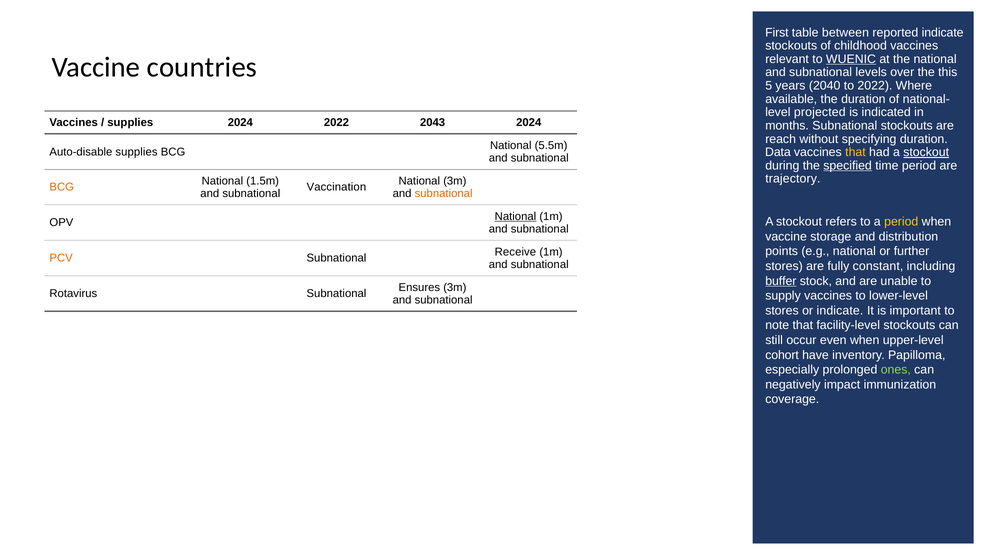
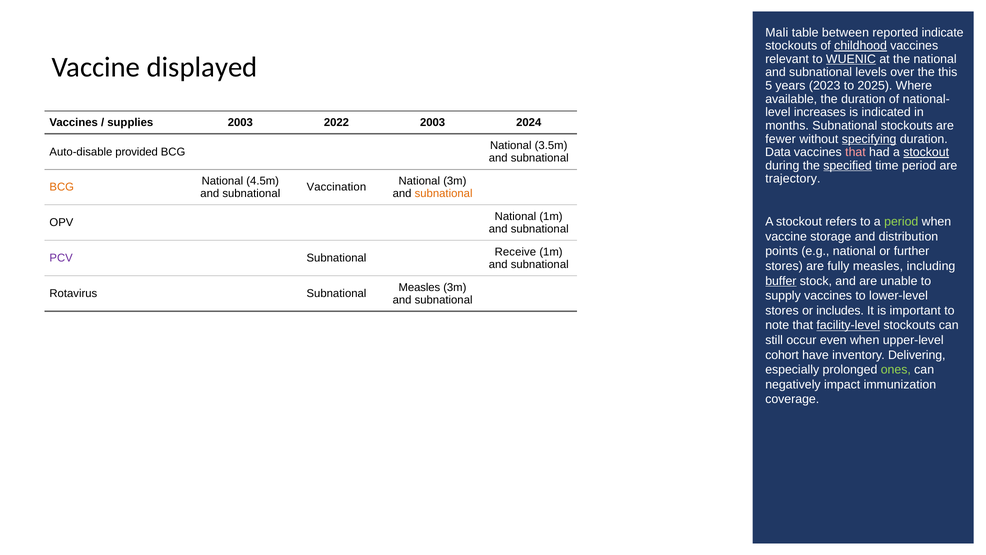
First: First -> Mali
childhood underline: none -> present
countries: countries -> displayed
2040: 2040 -> 2023
to 2022: 2022 -> 2025
projected: projected -> increases
supplies 2024: 2024 -> 2003
2022 2043: 2043 -> 2003
reach: reach -> fewer
specifying underline: none -> present
5.5m: 5.5m -> 3.5m
Auto-disable supplies: supplies -> provided
that at (855, 152) colour: yellow -> pink
1.5m: 1.5m -> 4.5m
National at (515, 216) underline: present -> none
period at (901, 222) colour: yellow -> light green
PCV colour: orange -> purple
fully constant: constant -> measles
Ensures at (419, 287): Ensures -> Measles
or indicate: indicate -> includes
facility-level underline: none -> present
Papilloma: Papilloma -> Delivering
